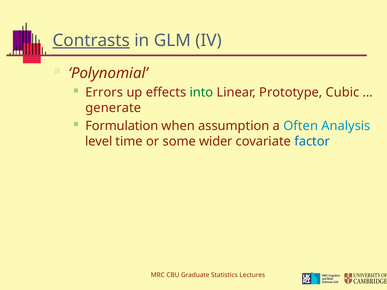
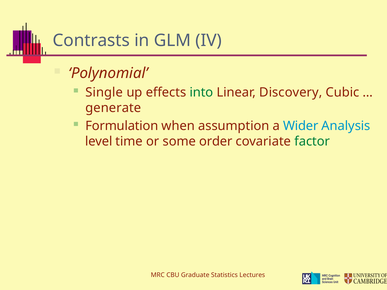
Contrasts underline: present -> none
Errors: Errors -> Single
Prototype: Prototype -> Discovery
Often: Often -> Wider
wider: wider -> order
factor colour: blue -> green
